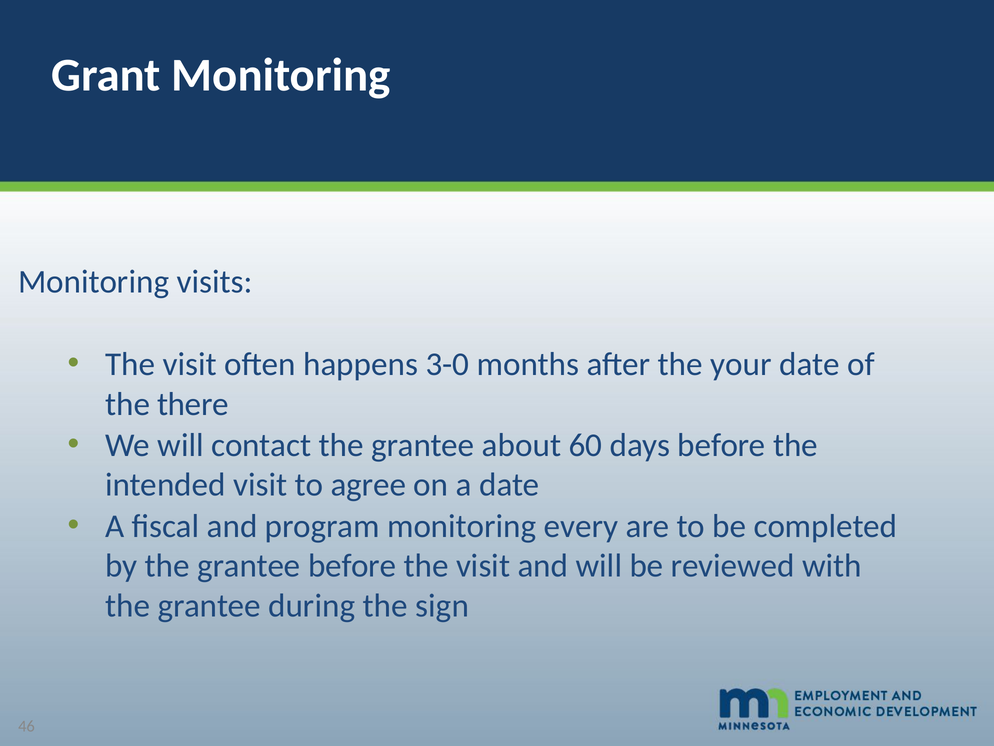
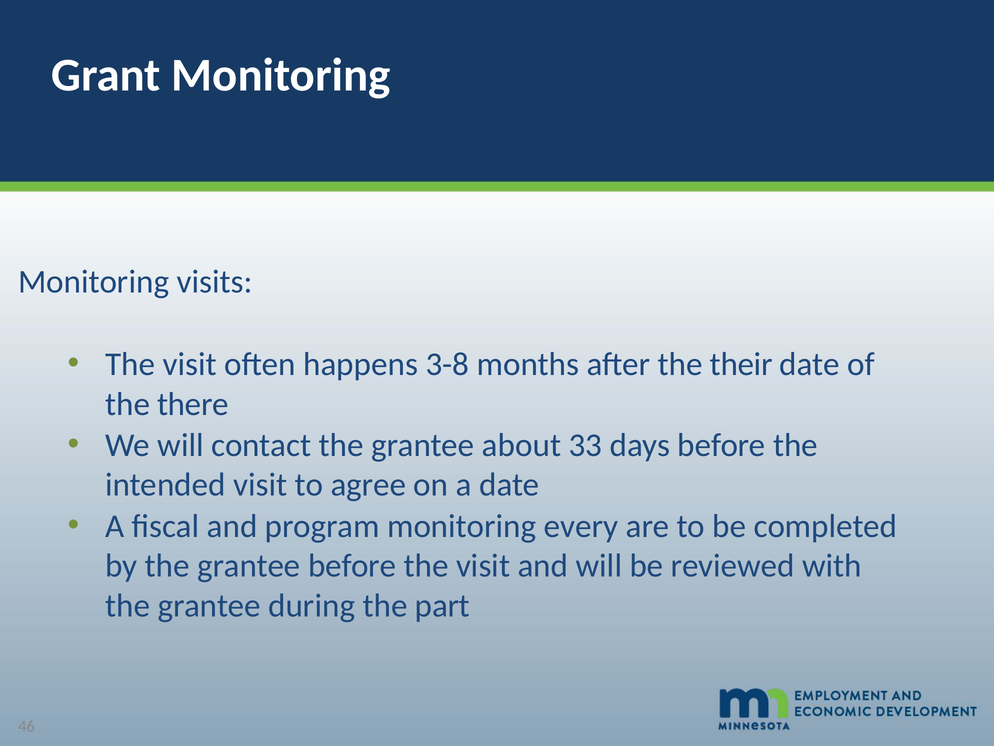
3-0: 3-0 -> 3-8
your: your -> their
60: 60 -> 33
sign: sign -> part
